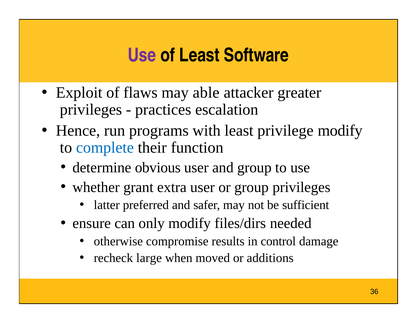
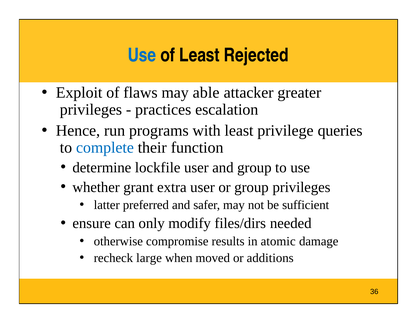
Use at (142, 55) colour: purple -> blue
Software: Software -> Rejected
privilege modify: modify -> queries
obvious: obvious -> lockfile
control: control -> atomic
